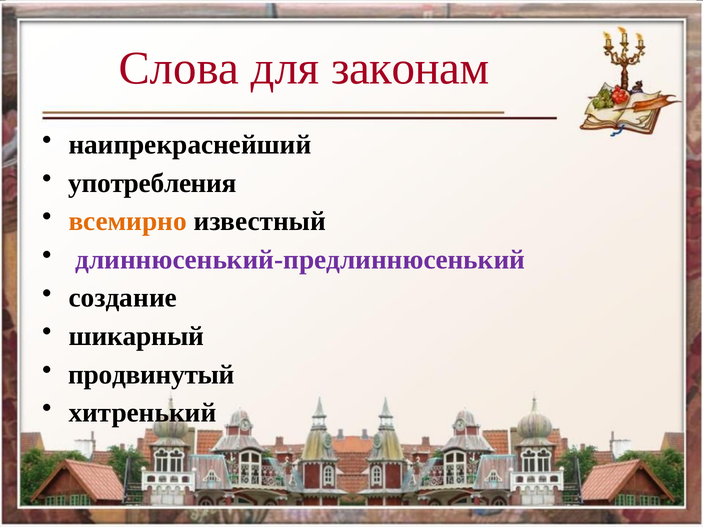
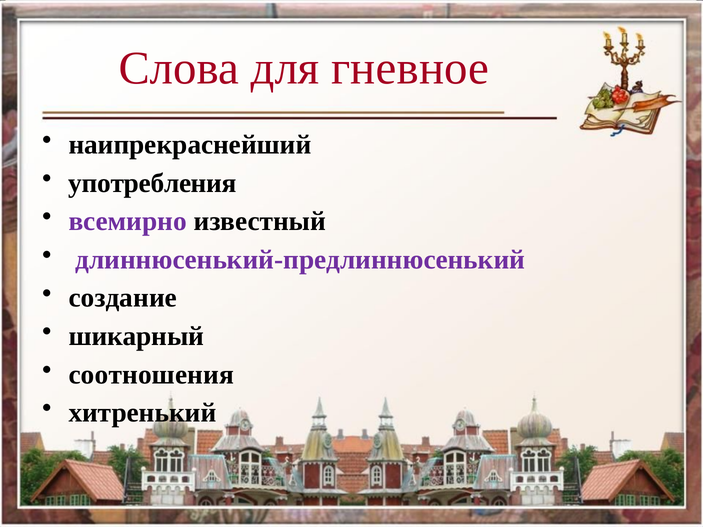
законам: законам -> гневное
всемирно colour: orange -> purple
продвинутый: продвинутый -> соотношения
